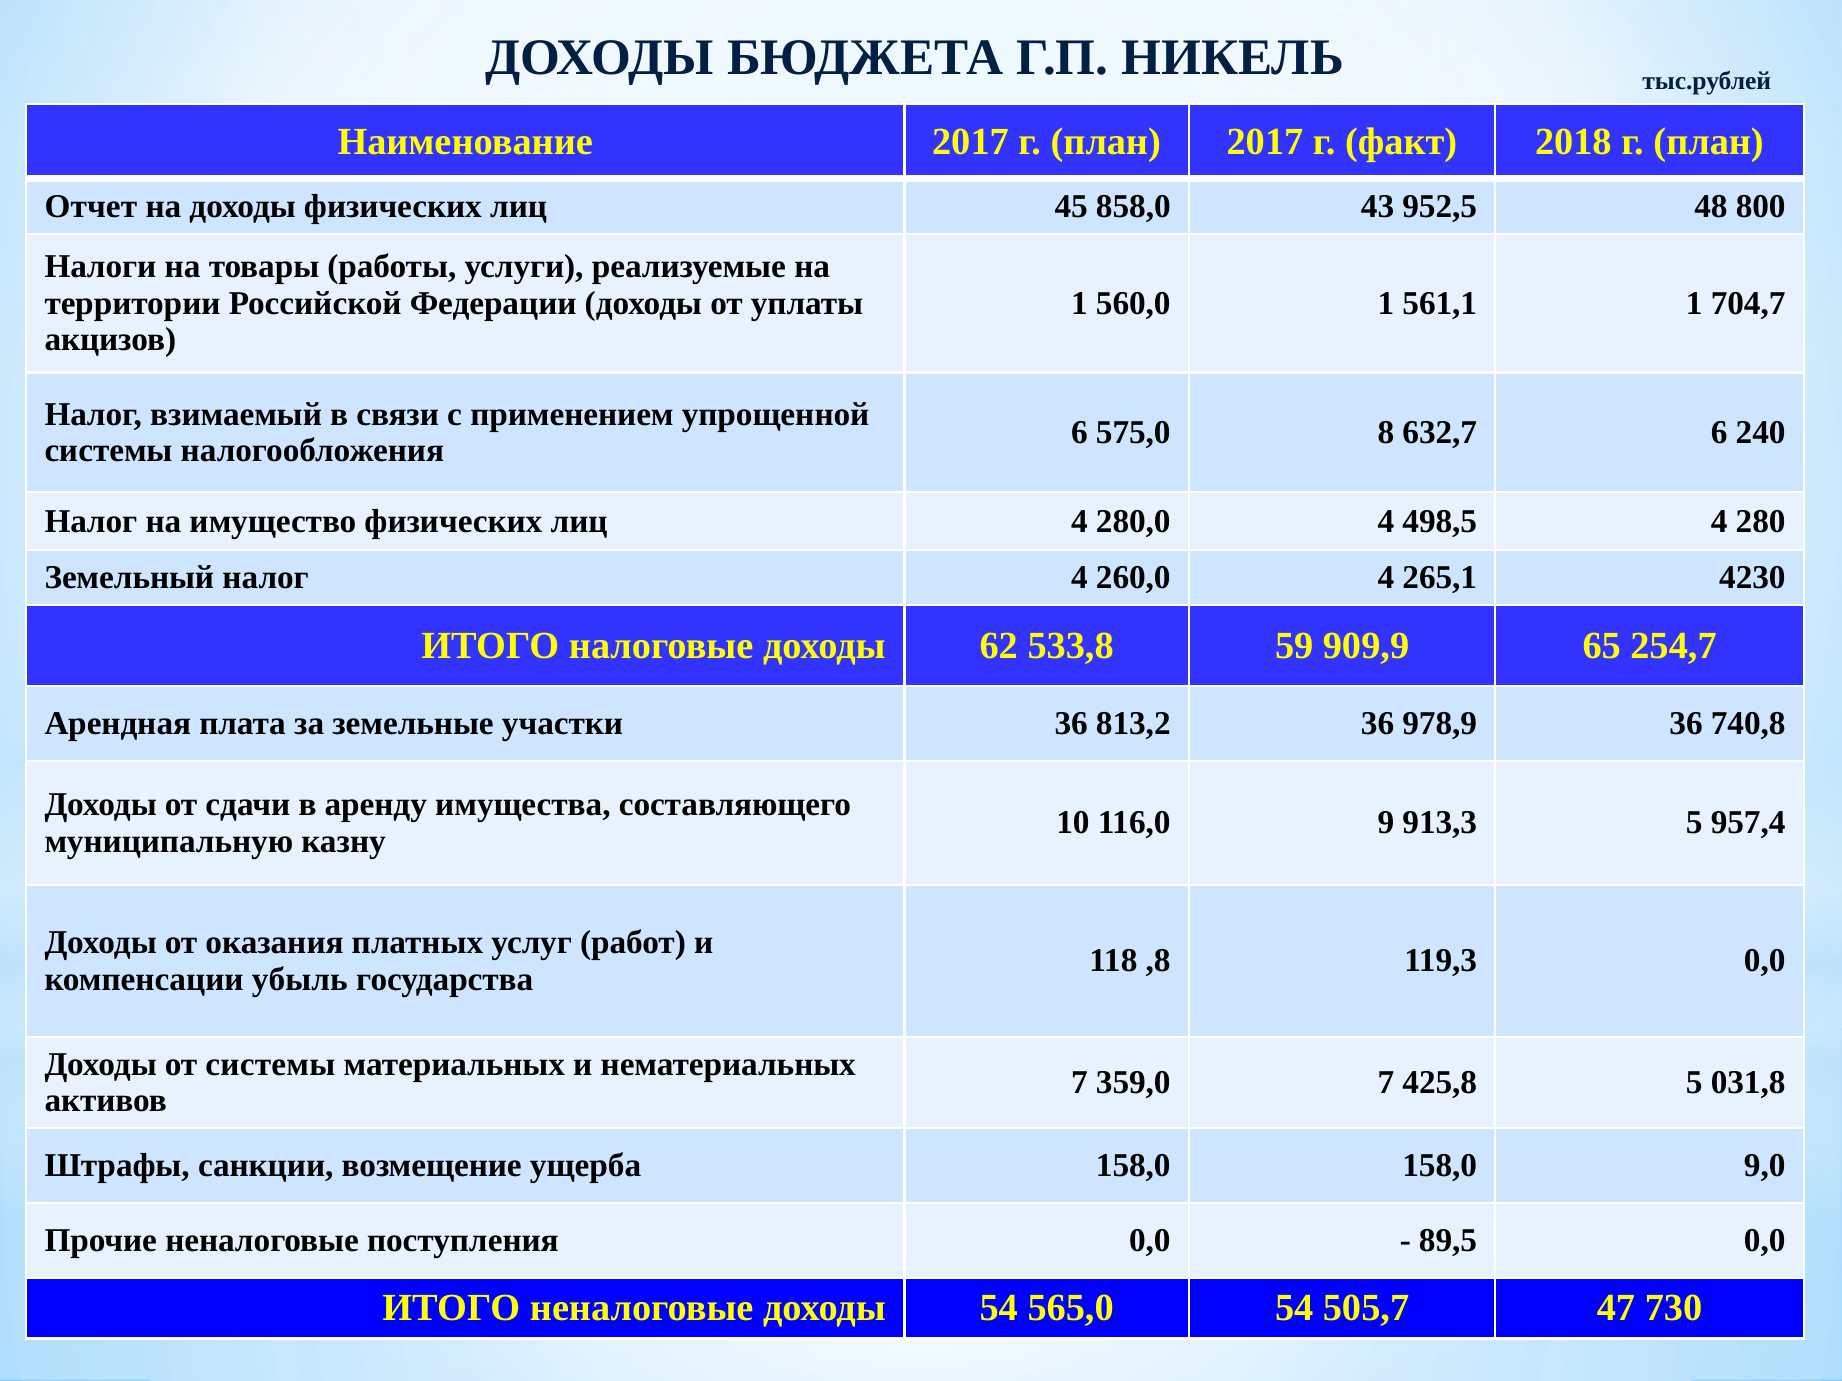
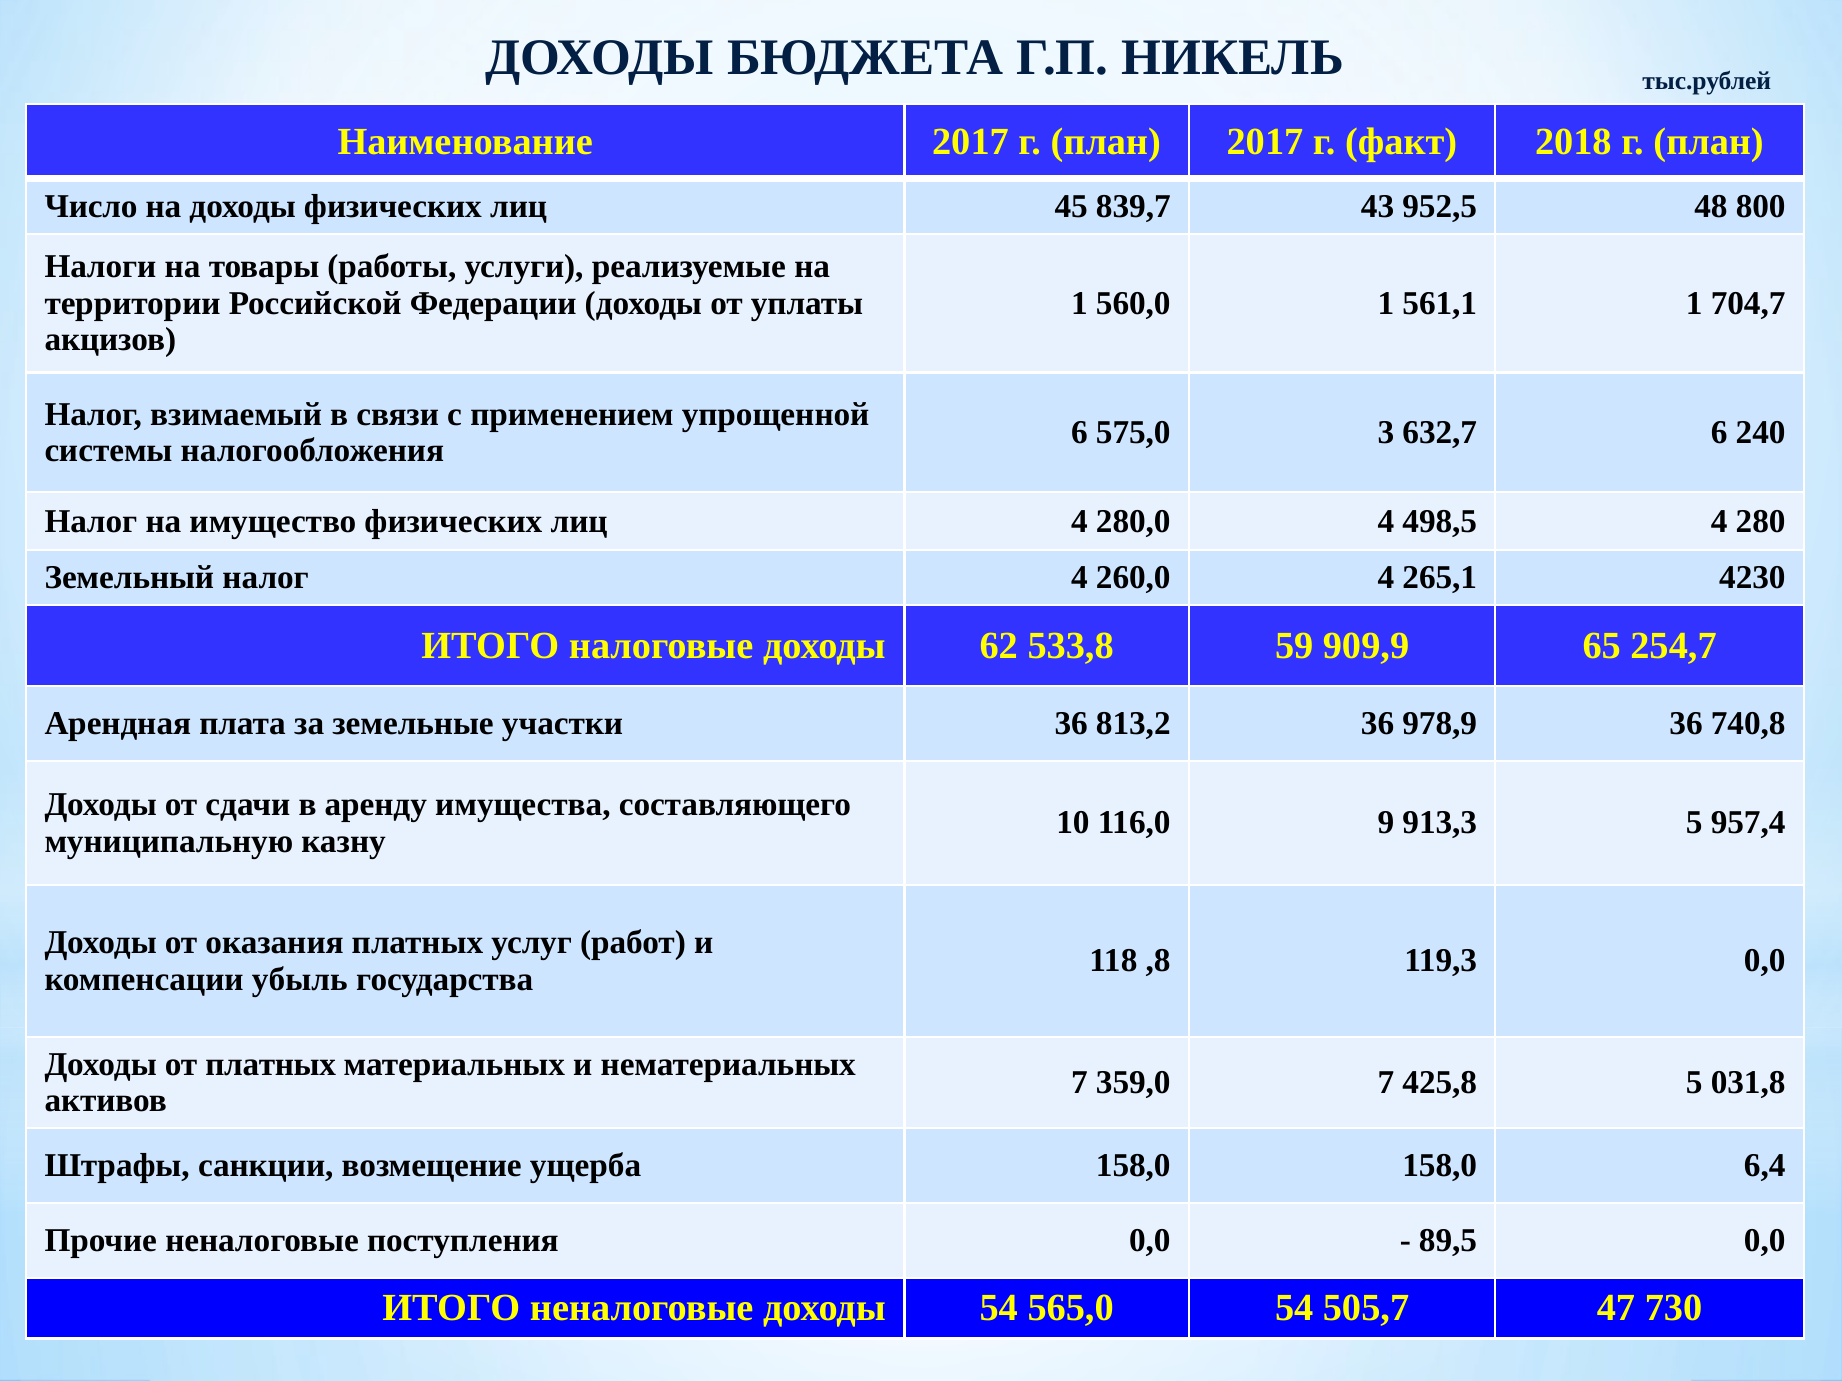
Отчет: Отчет -> Число
858,0: 858,0 -> 839,7
8: 8 -> 3
от системы: системы -> платных
9,0: 9,0 -> 6,4
